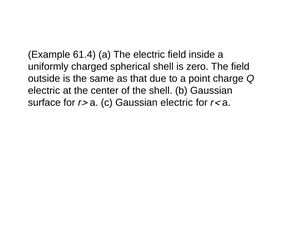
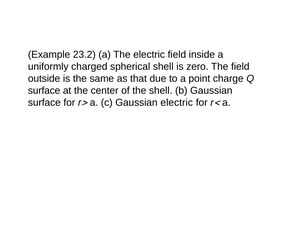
61.4: 61.4 -> 23.2
electric at (44, 91): electric -> surface
